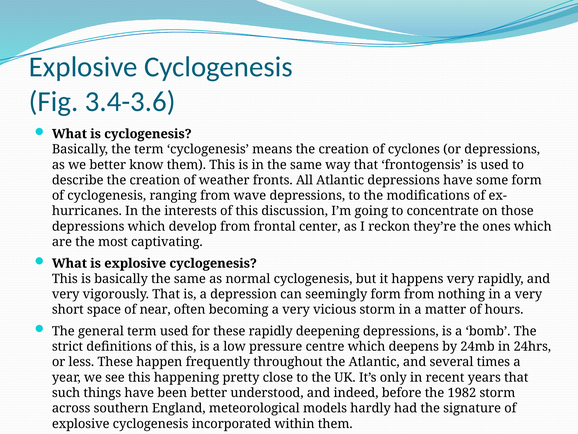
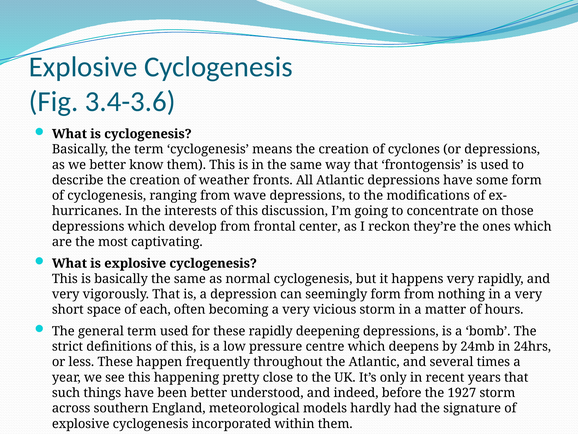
near: near -> each
1982: 1982 -> 1927
